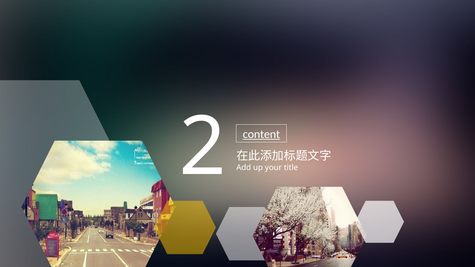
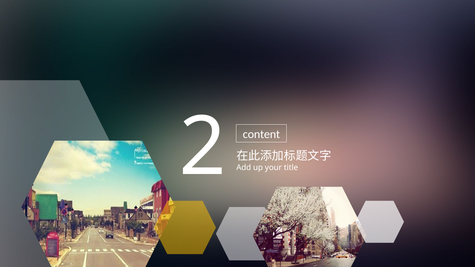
content underline: present -> none
